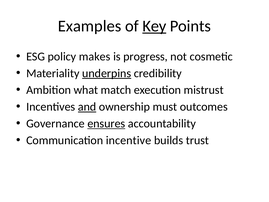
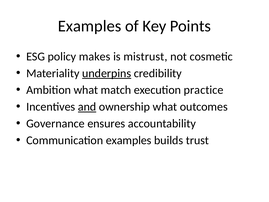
Key underline: present -> none
progress: progress -> mistrust
mistrust: mistrust -> practice
ownership must: must -> what
ensures underline: present -> none
Communication incentive: incentive -> examples
